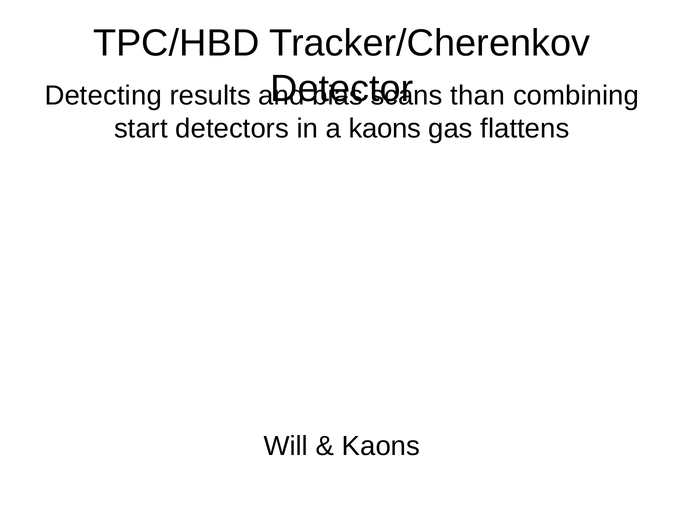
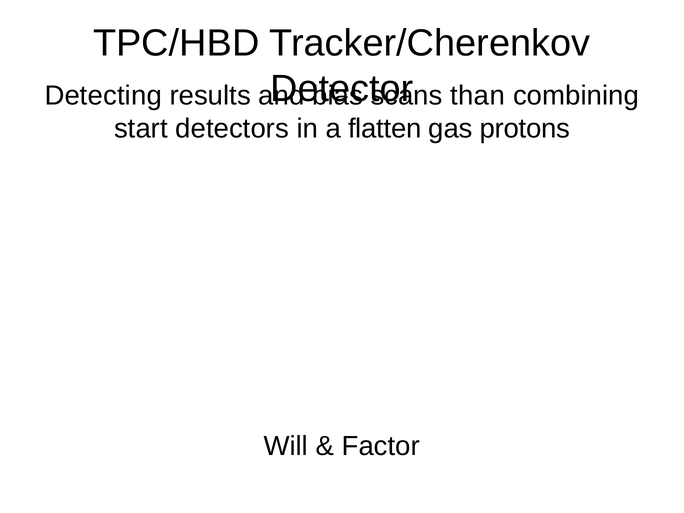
a kaons: kaons -> flatten
flattens: flattens -> protons
Kaons at (381, 446): Kaons -> Factor
